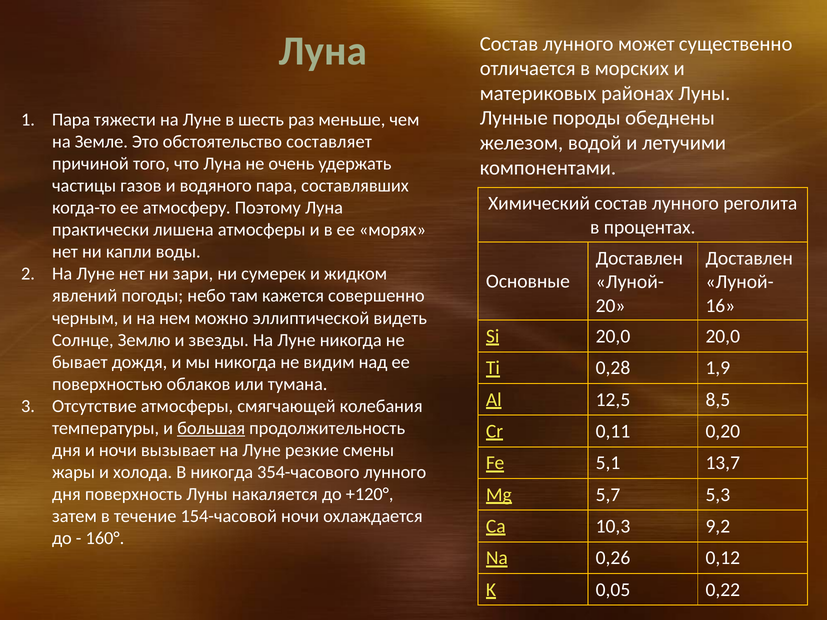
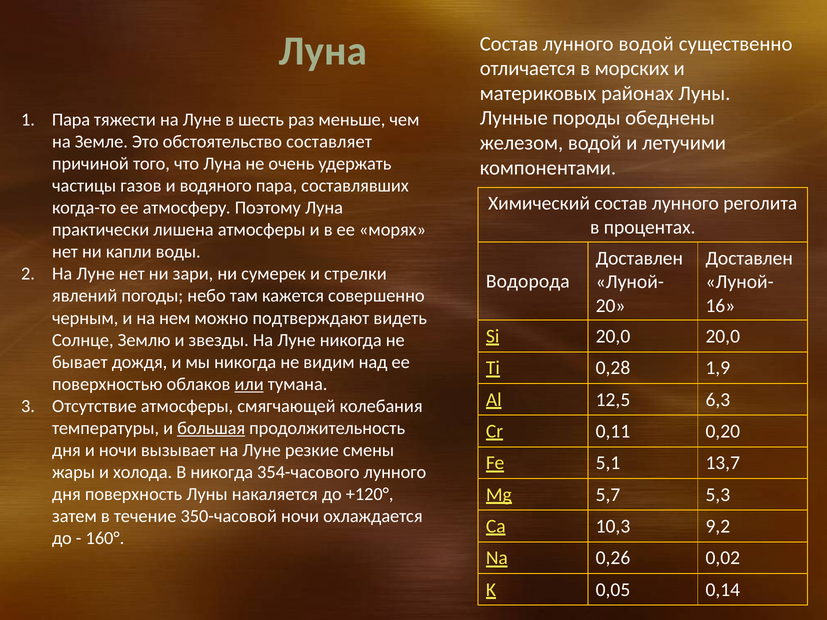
лунного может: может -> водой
жидком: жидком -> стрелки
Основные: Основные -> Водорода
эллиптической: эллиптической -> подтверждают
или underline: none -> present
8,5: 8,5 -> 6,3
154-часовой: 154-часовой -> 350-часовой
0,12: 0,12 -> 0,02
0,22: 0,22 -> 0,14
